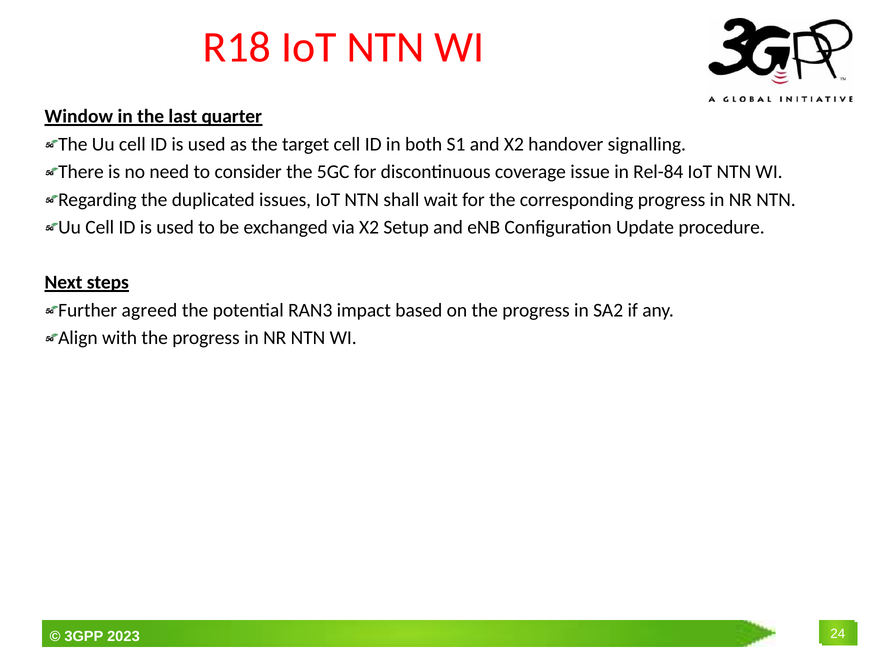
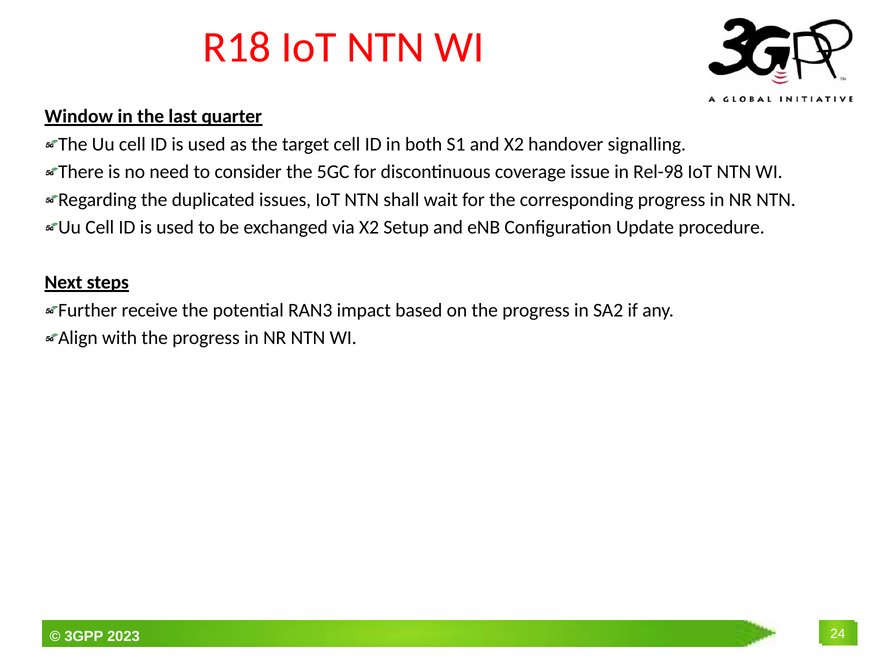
Rel-84: Rel-84 -> Rel-98
agreed: agreed -> receive
